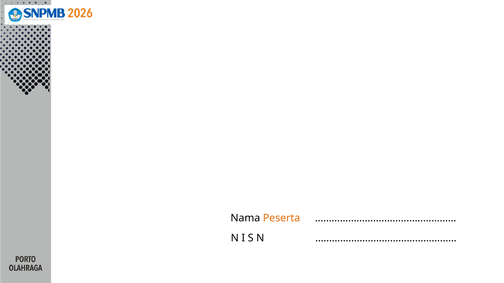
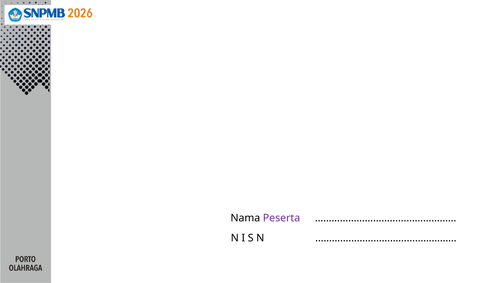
Peserta colour: orange -> purple
